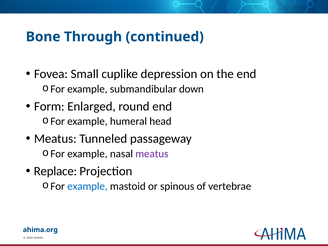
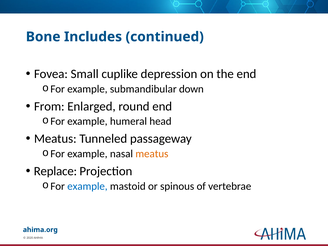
Through: Through -> Includes
Form: Form -> From
meatus at (152, 154) colour: purple -> orange
